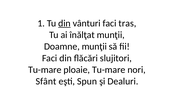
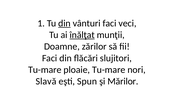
tras: tras -> veci
înălţat underline: none -> present
Doamne munţii: munţii -> zărilor
Sfânt: Sfânt -> Slavă
Dealuri: Dealuri -> Mărilor
